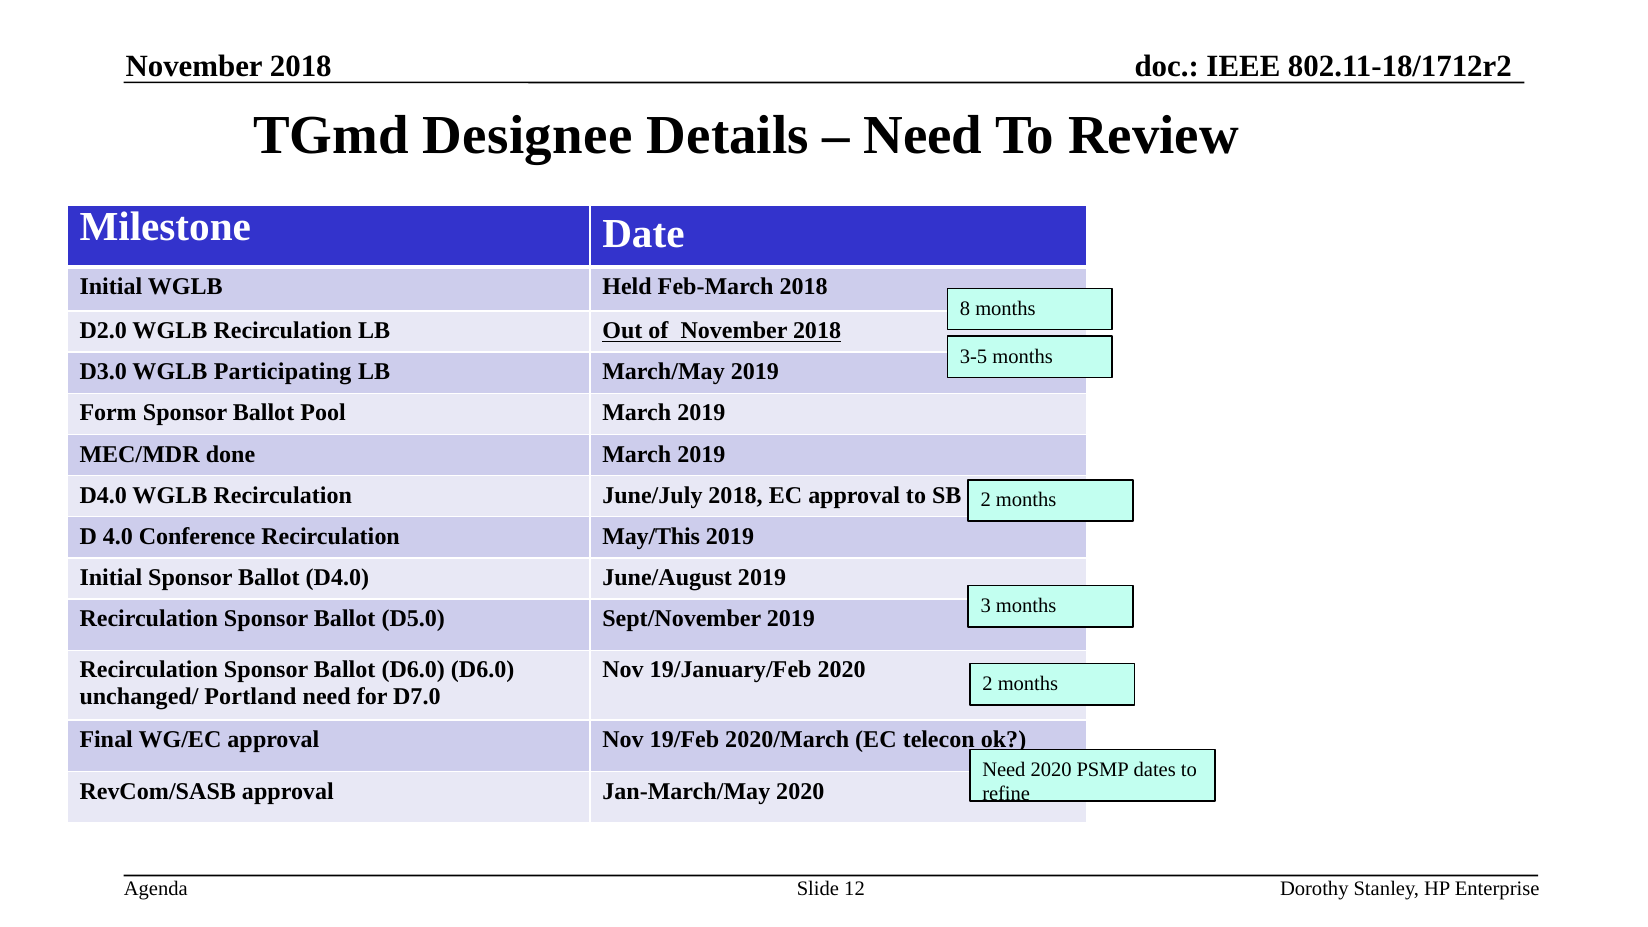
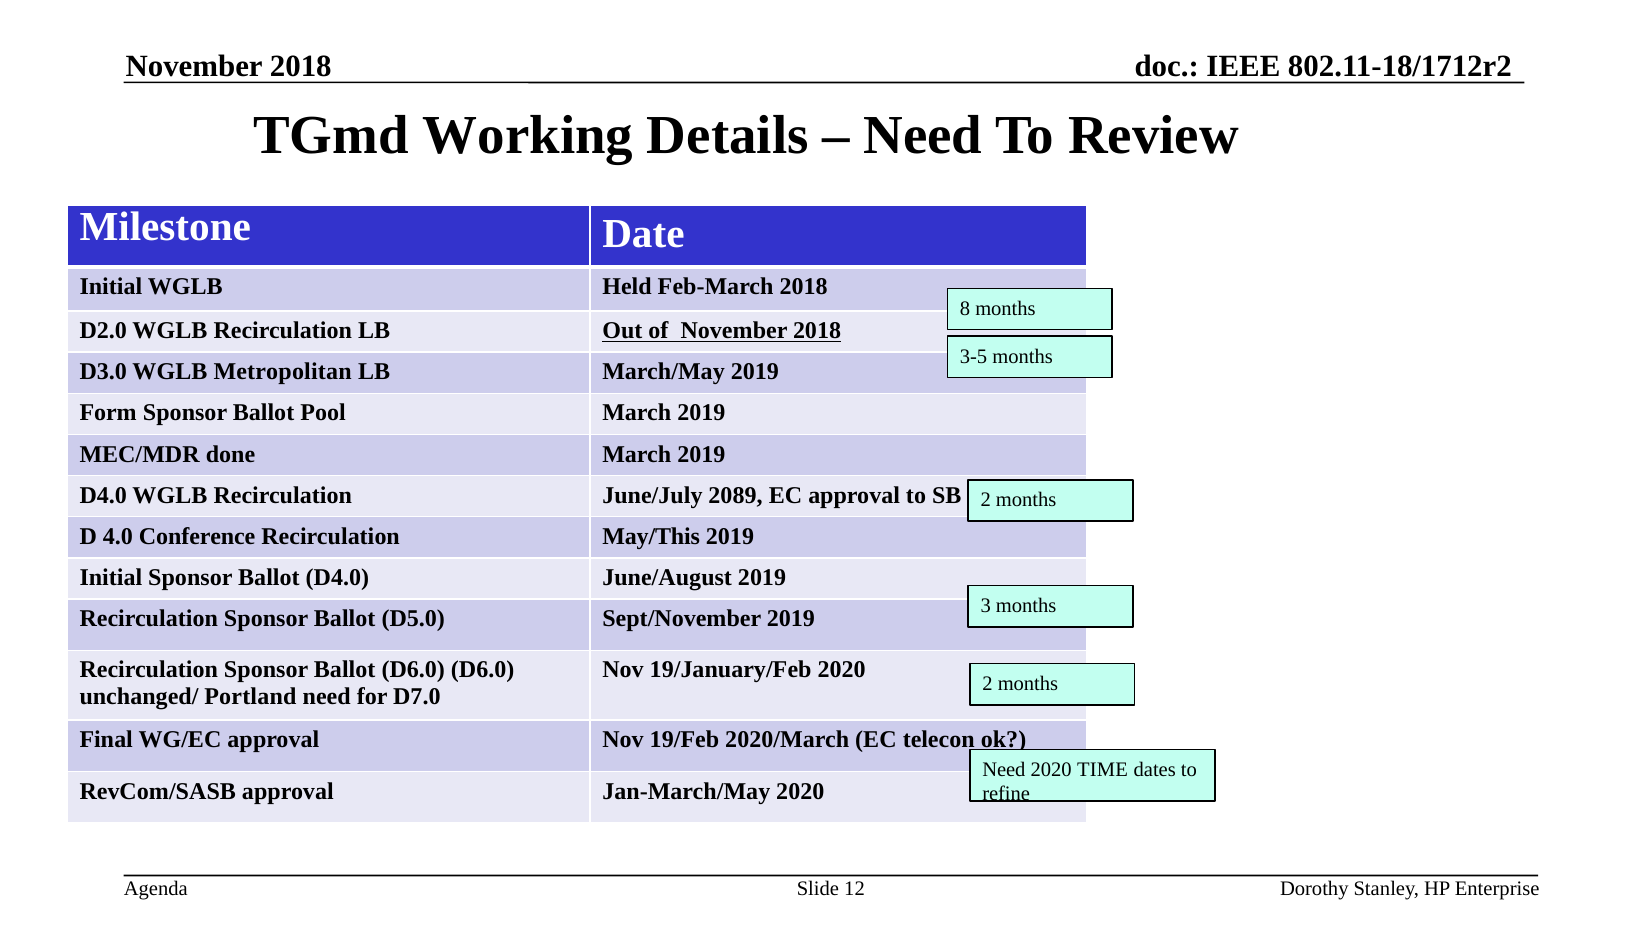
Designee: Designee -> Working
Participating: Participating -> Metropolitan
June/July 2018: 2018 -> 2089
PSMP: PSMP -> TIME
